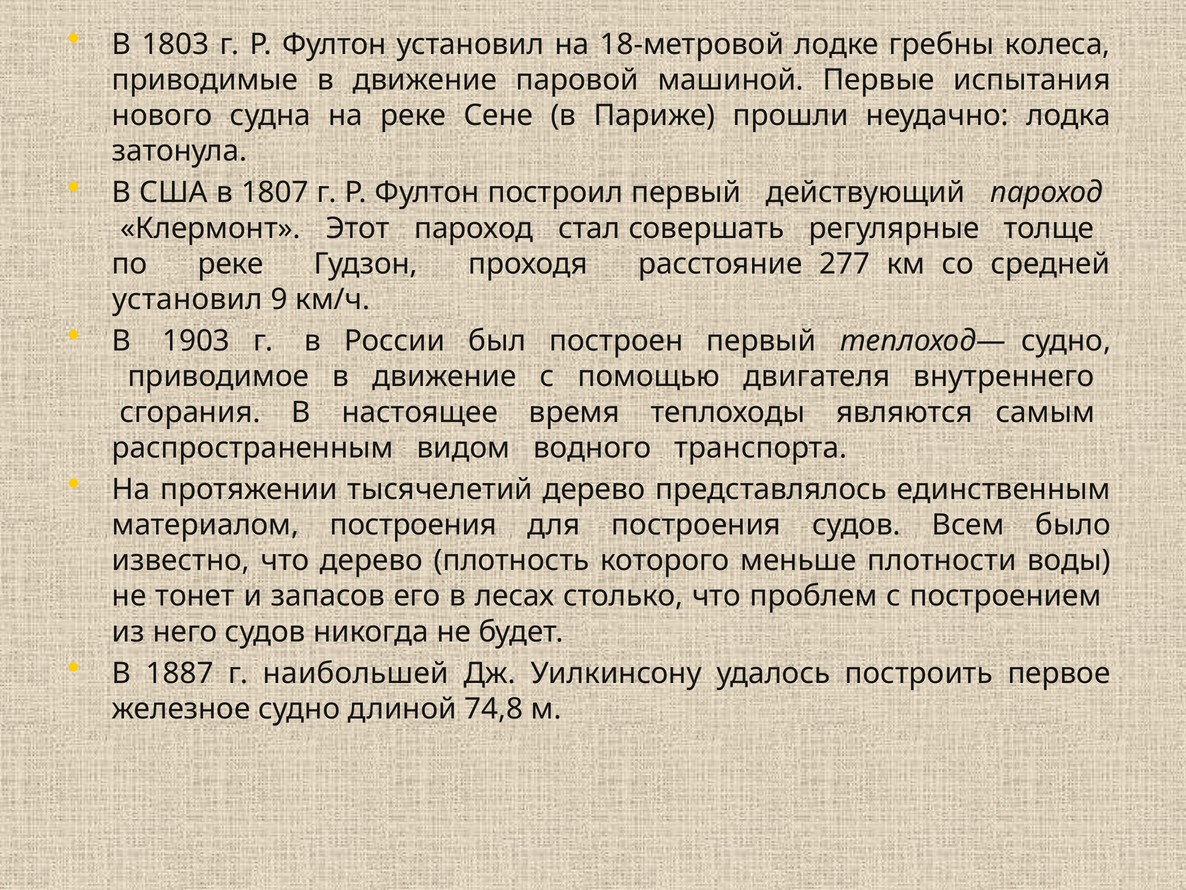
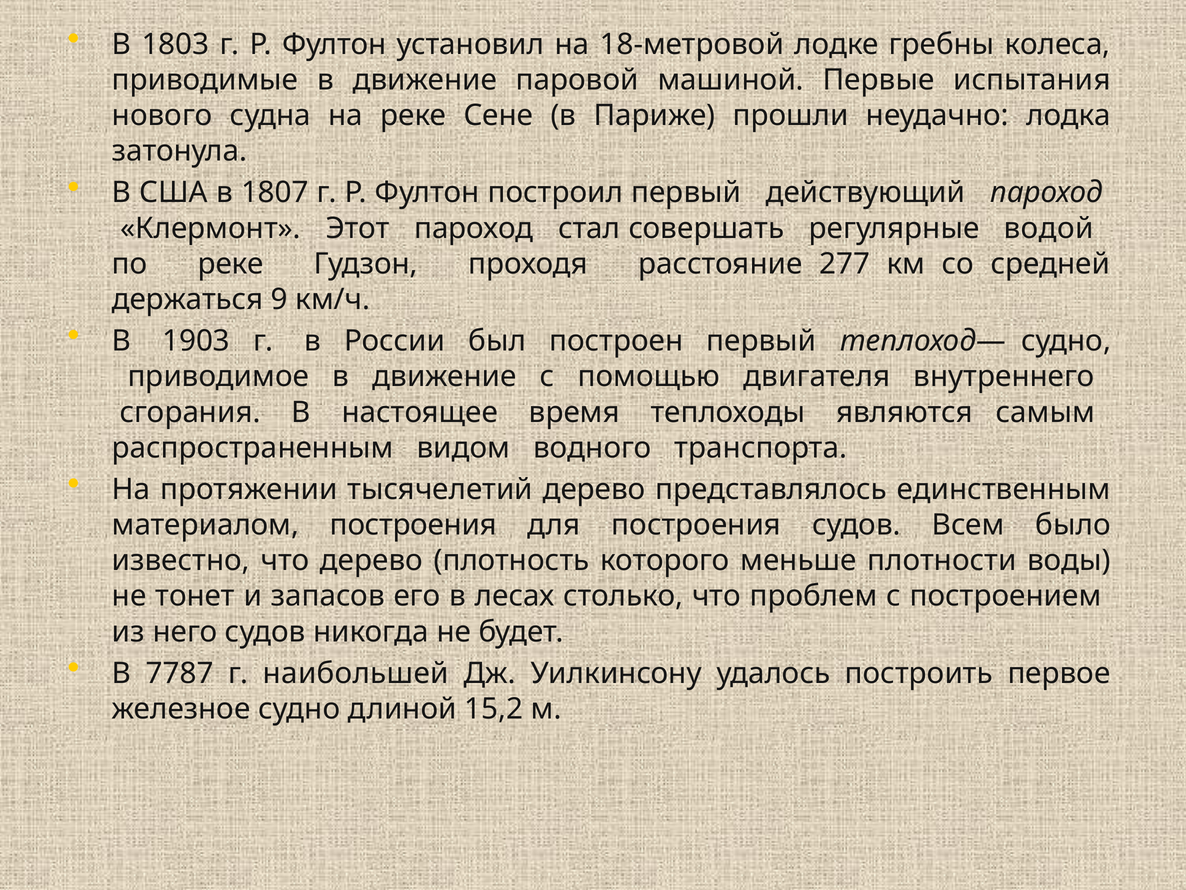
толще: толще -> водой
установил at (187, 299): установил -> держаться
1887: 1887 -> 7787
74,8: 74,8 -> 15,2
